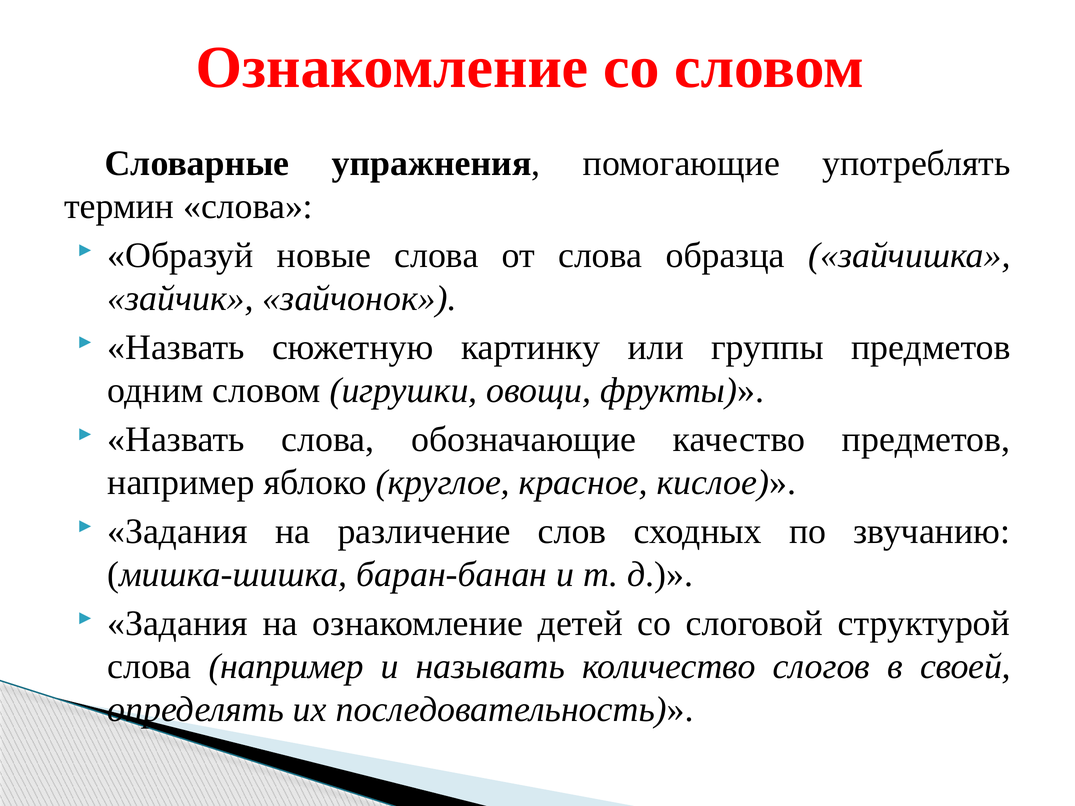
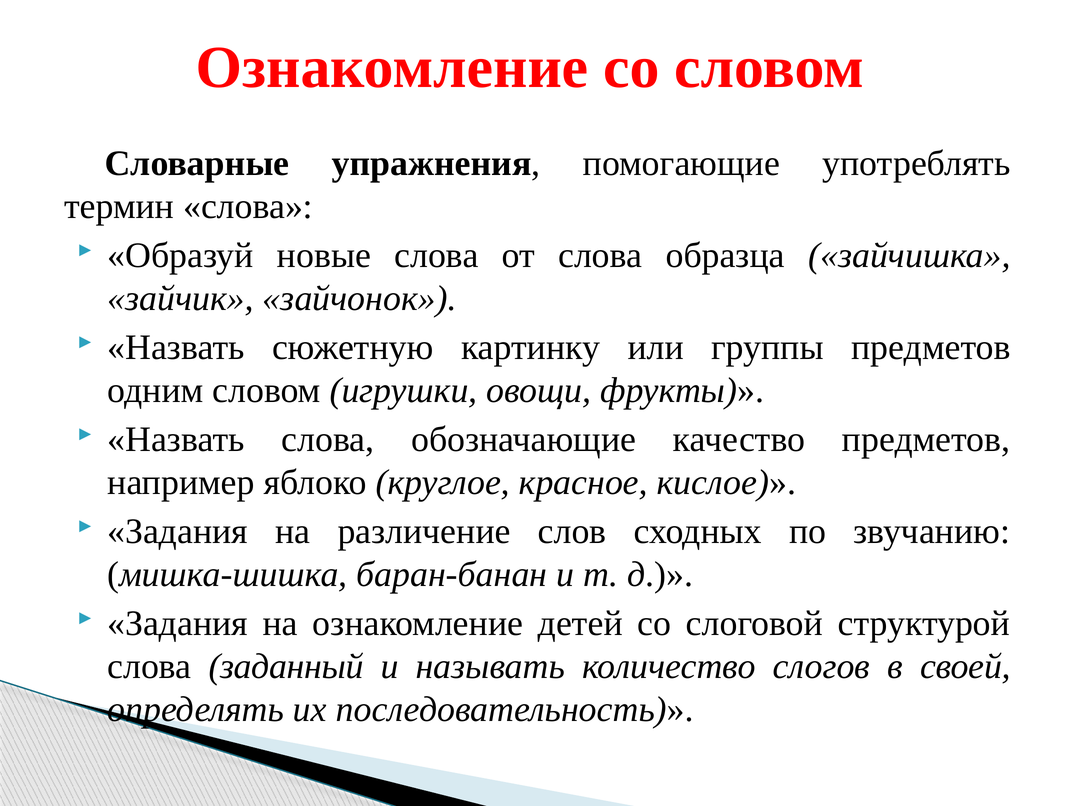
слова например: например -> заданный
